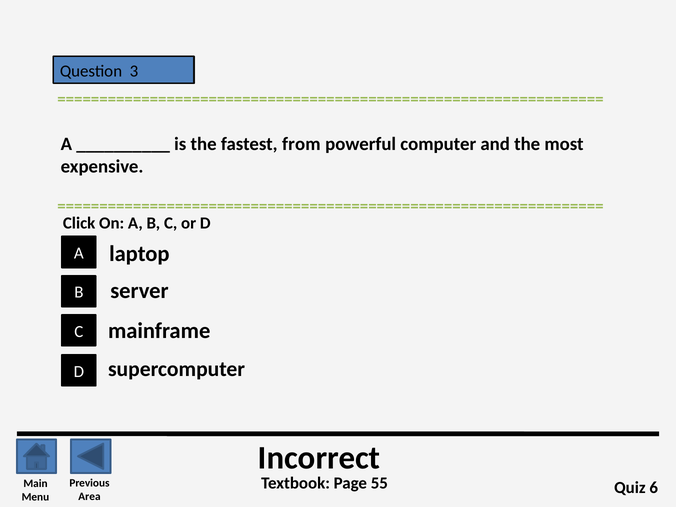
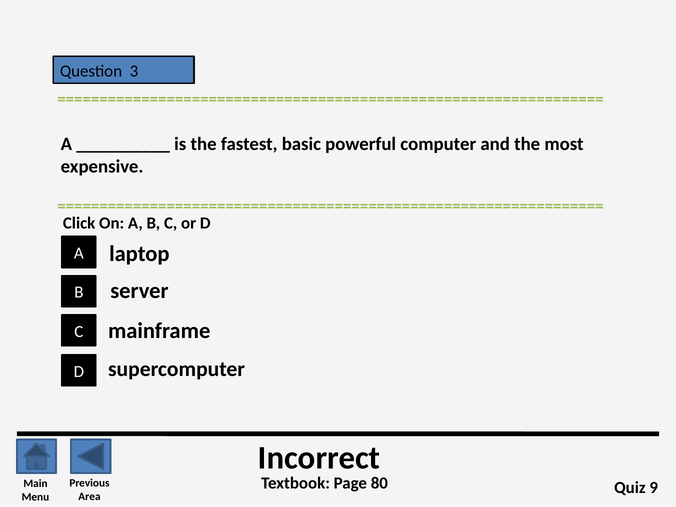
from: from -> basic
55: 55 -> 80
6: 6 -> 9
